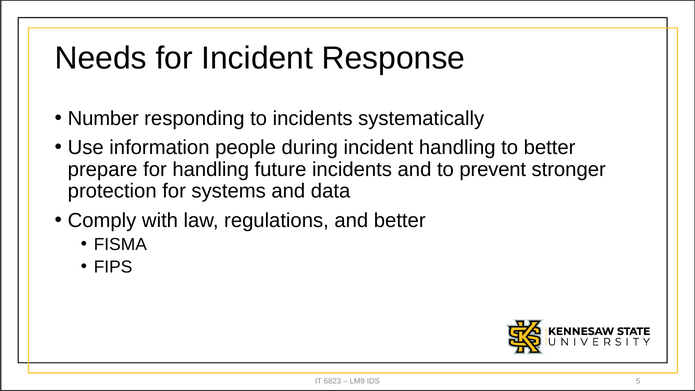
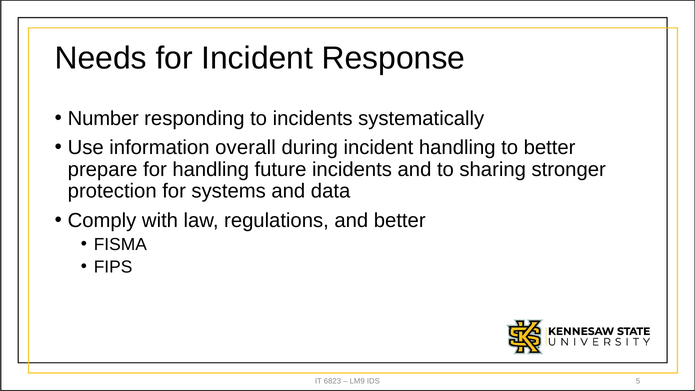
people: people -> overall
prevent: prevent -> sharing
